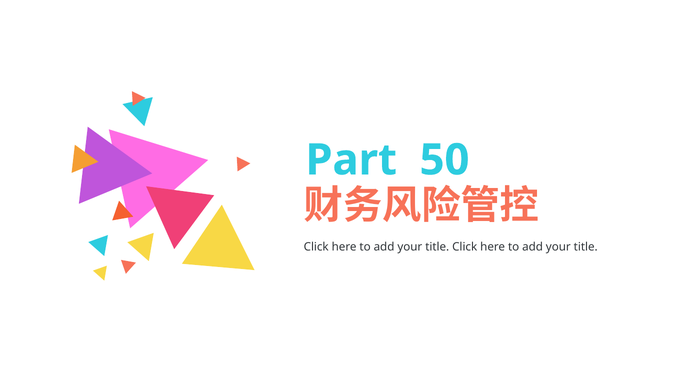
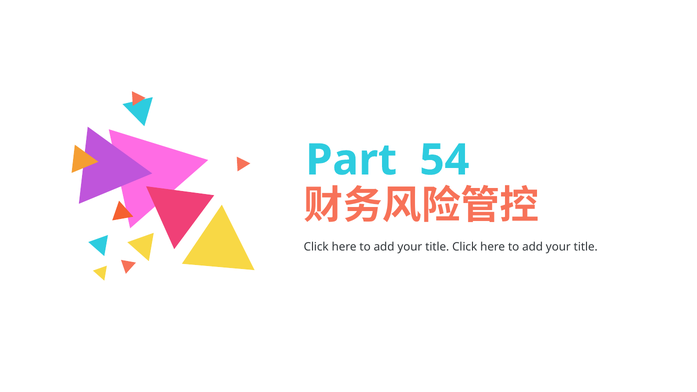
50: 50 -> 54
